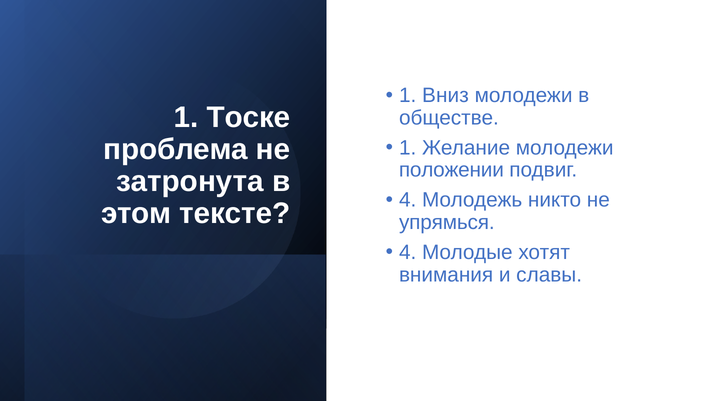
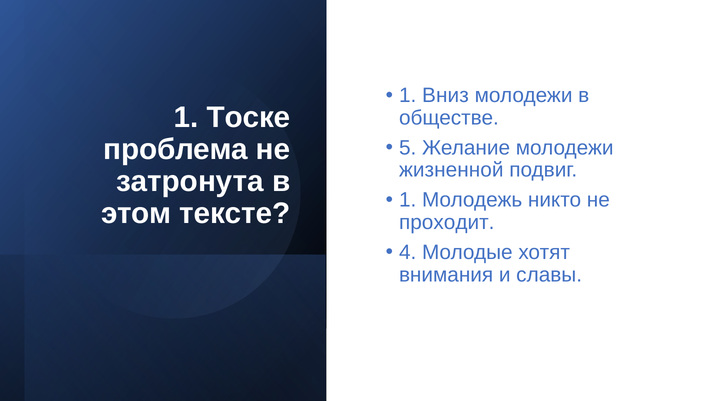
1 at (408, 148): 1 -> 5
положении: положении -> жизненной
4 at (408, 200): 4 -> 1
упрямься: упрямься -> проходит
